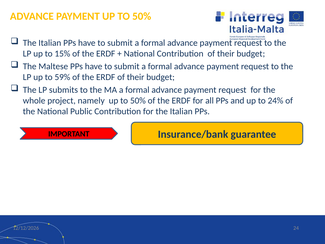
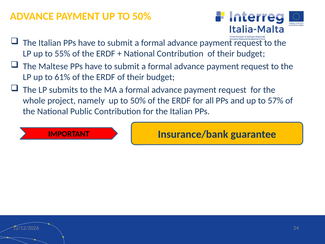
15%: 15% -> 55%
59%: 59% -> 61%
24%: 24% -> 57%
